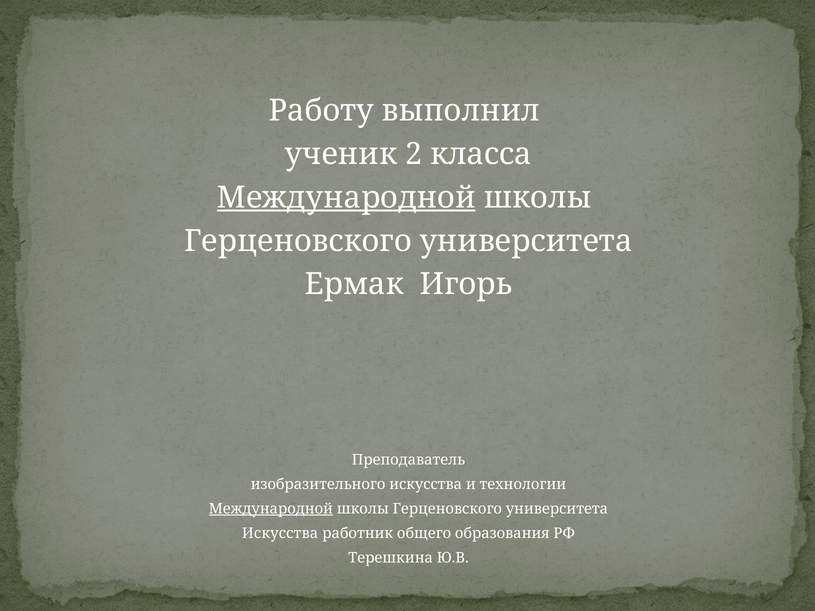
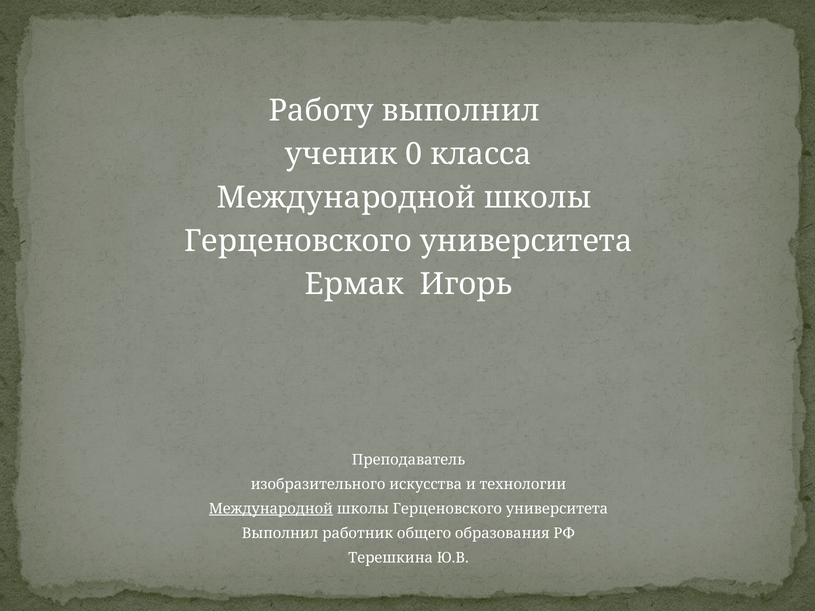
2: 2 -> 0
Международной at (346, 198) underline: present -> none
Искусства at (280, 533): Искусства -> Выполнил
